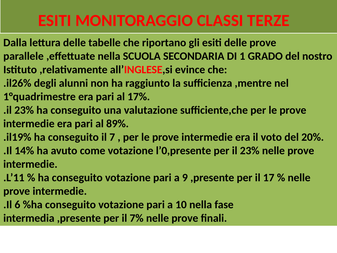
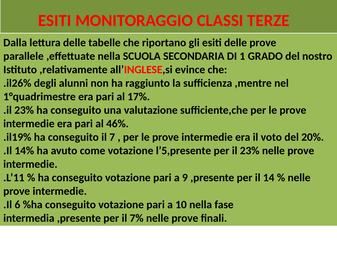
89%: 89% -> 46%
l’0,presente: l’0,presente -> l’5,presente
17: 17 -> 14
